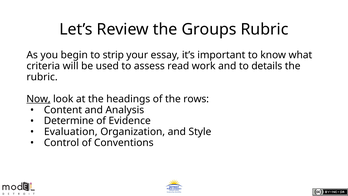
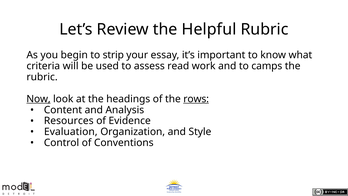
Groups: Groups -> Helpful
details: details -> camps
rows underline: none -> present
Determine: Determine -> Resources
